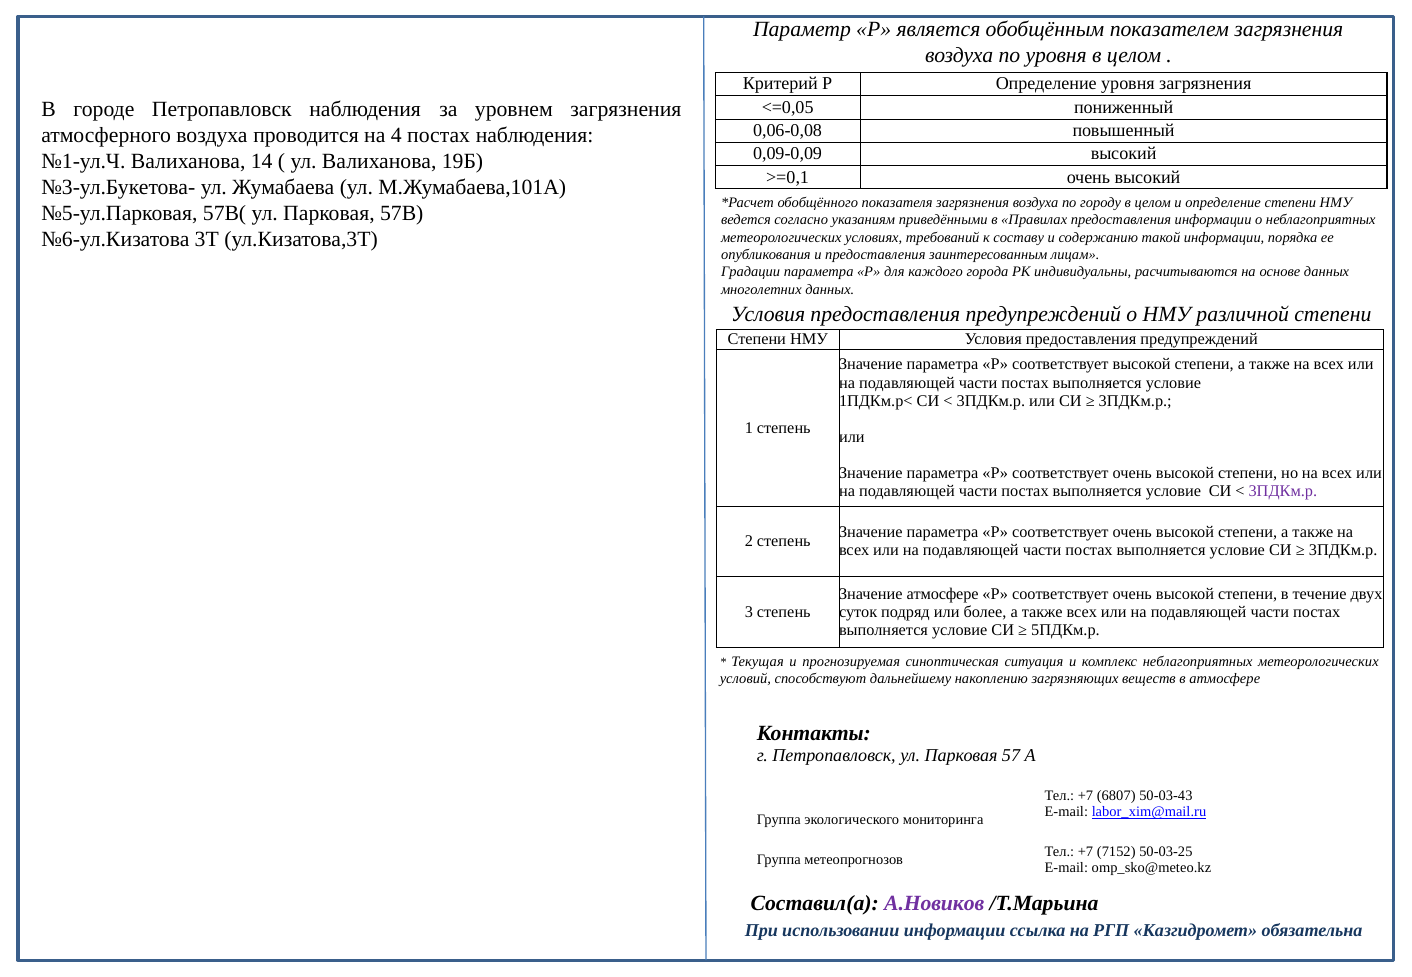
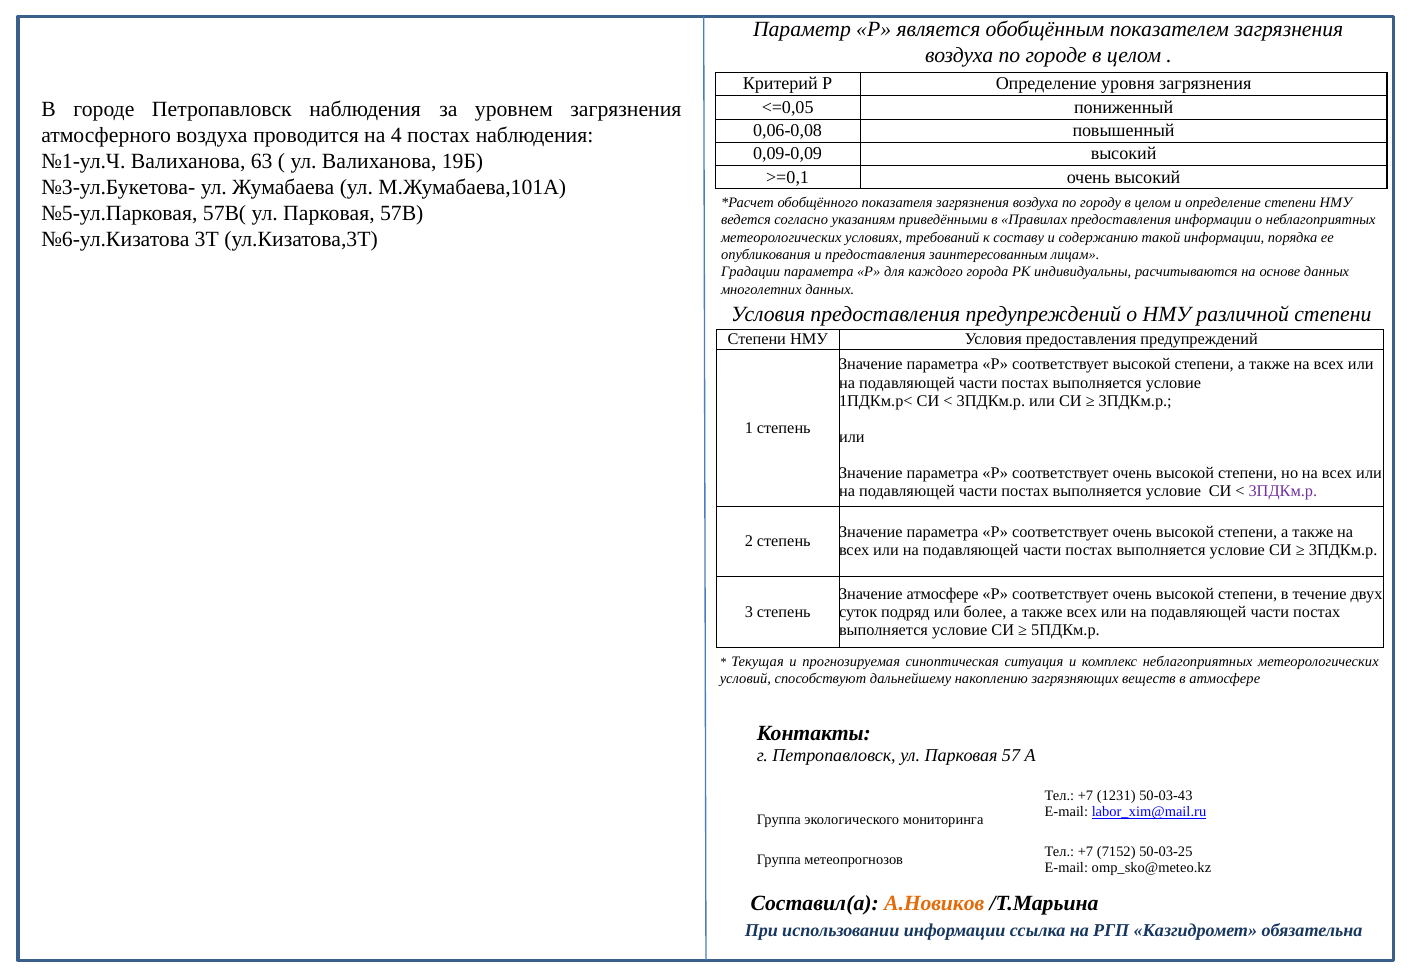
по уровня: уровня -> городе
14: 14 -> 63
6807: 6807 -> 1231
А.Новиков colour: purple -> orange
